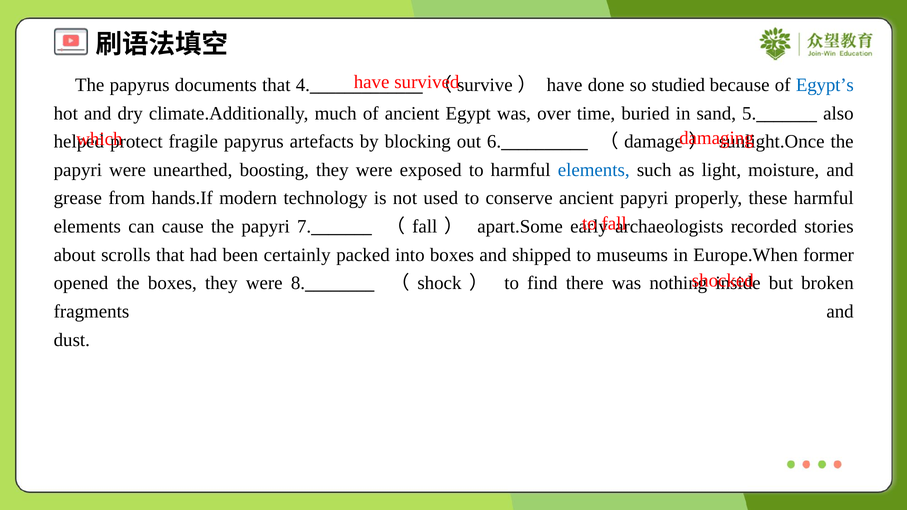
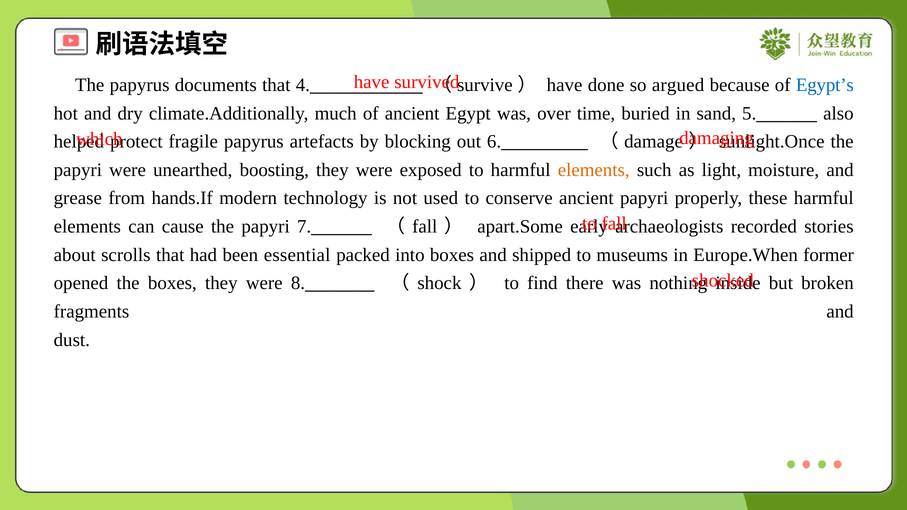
studied: studied -> argued
elements at (594, 170) colour: blue -> orange
certainly: certainly -> essential
